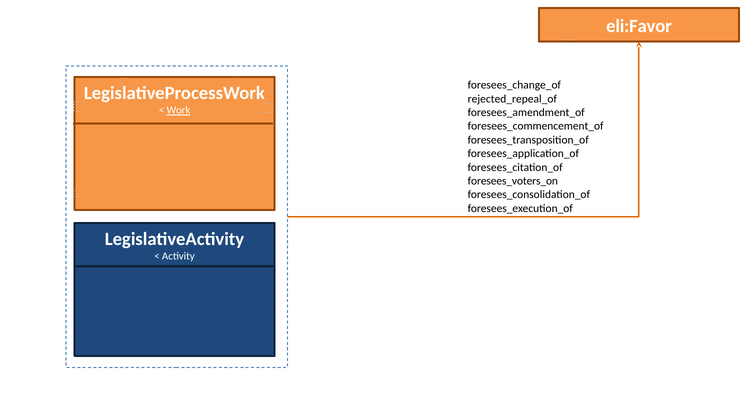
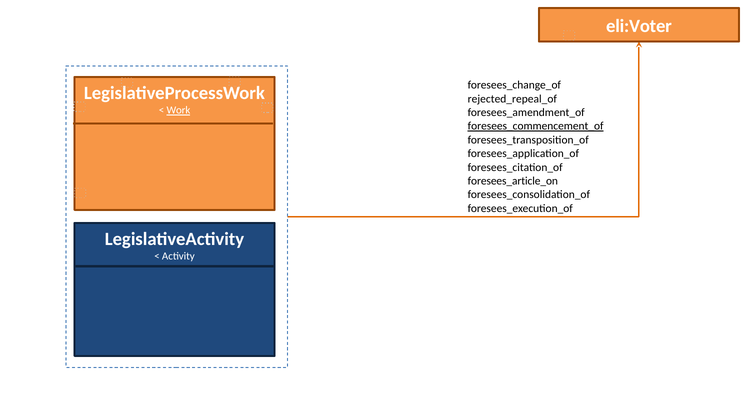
eli:Favor: eli:Favor -> eli:Voter
foresees_commencement_of underline: none -> present
foresees_voters_on: foresees_voters_on -> foresees_article_on
